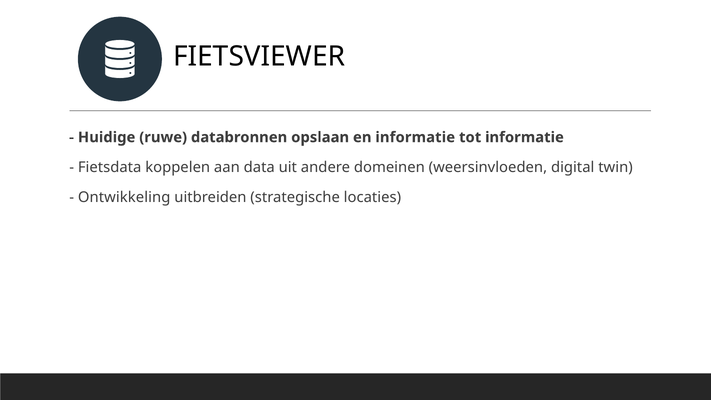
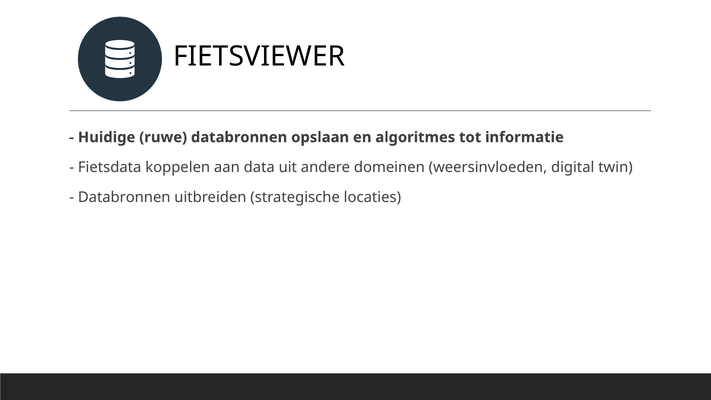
en informatie: informatie -> algoritmes
Ontwikkeling at (124, 197): Ontwikkeling -> Databronnen
